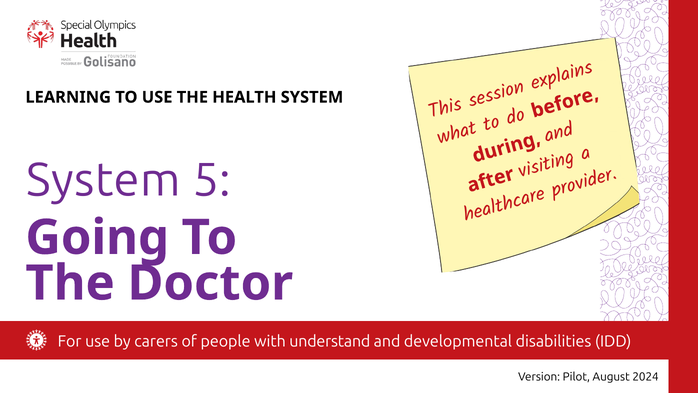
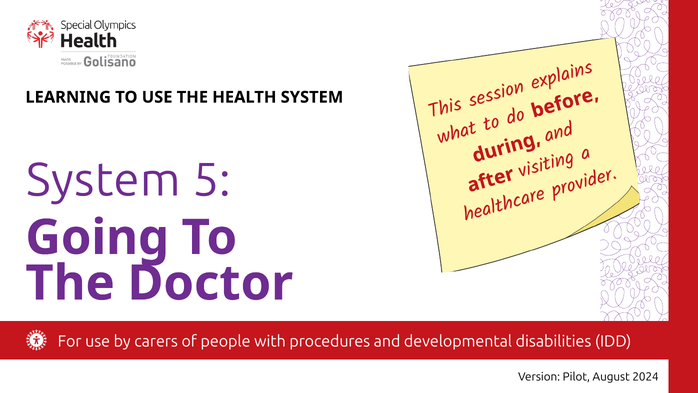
understand: understand -> procedures
